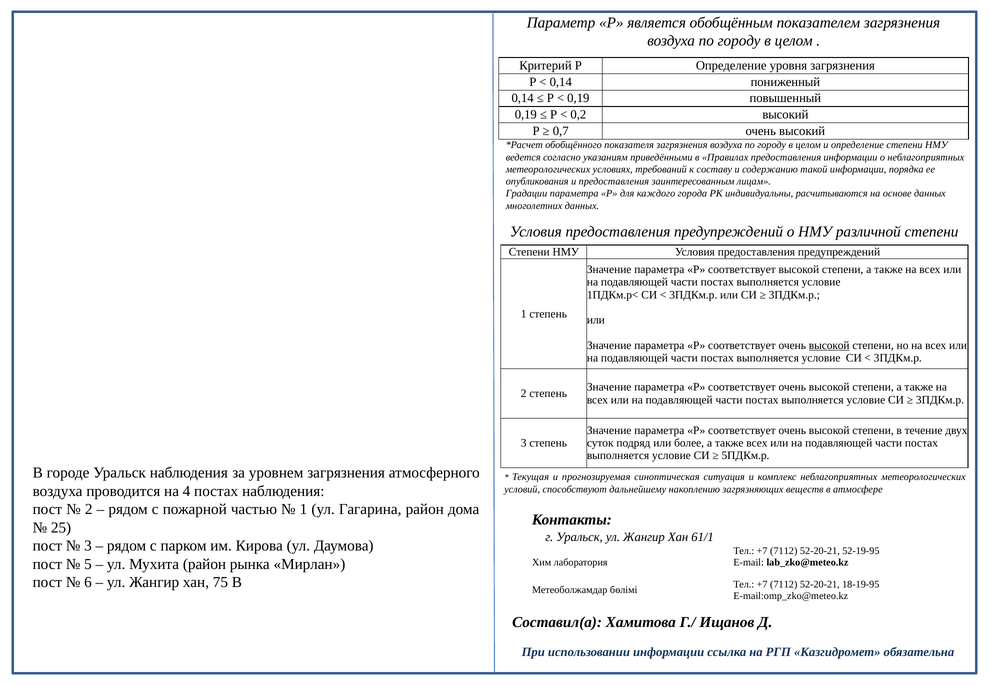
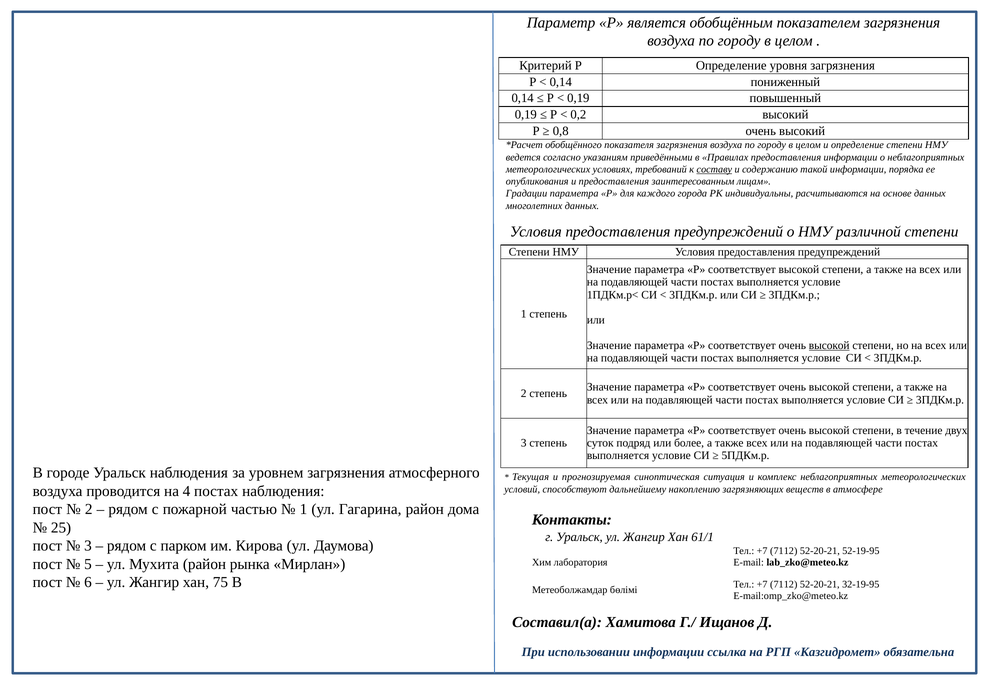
0,7: 0,7 -> 0,8
составу underline: none -> present
18-19-95: 18-19-95 -> 32-19-95
